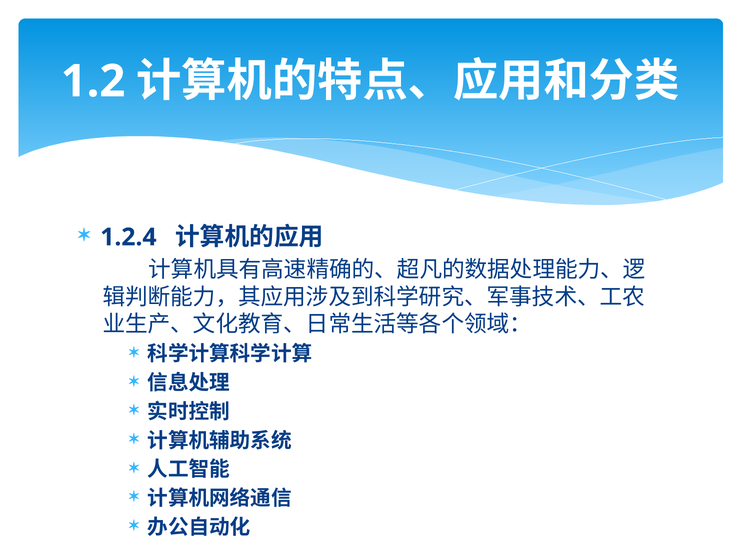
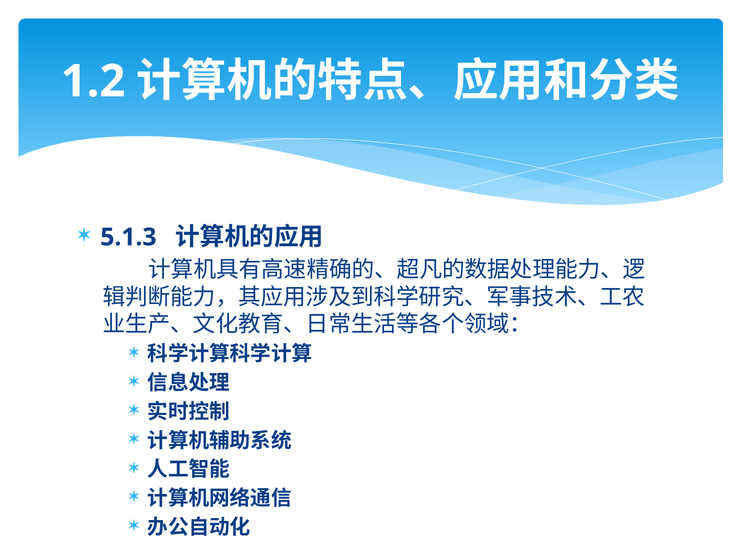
1.2.4: 1.2.4 -> 5.1.3
